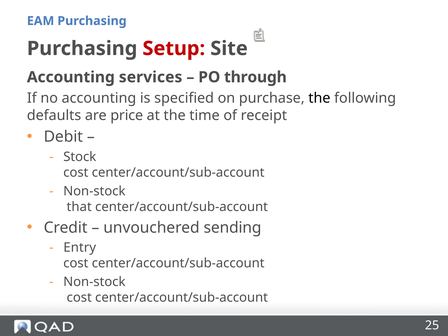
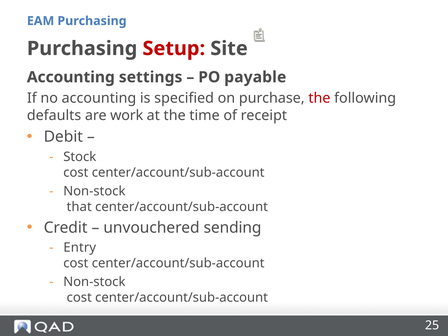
services: services -> settings
through: through -> payable
the at (319, 98) colour: black -> red
price: price -> work
